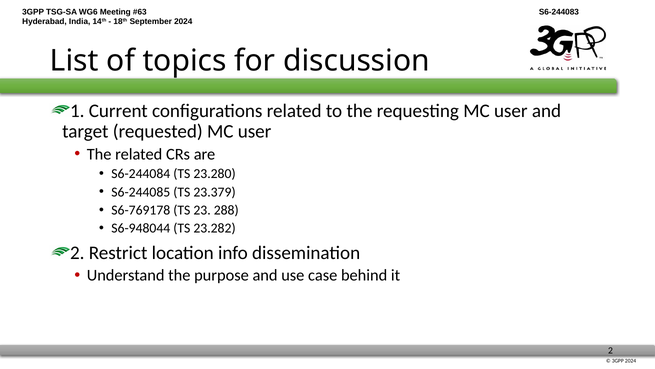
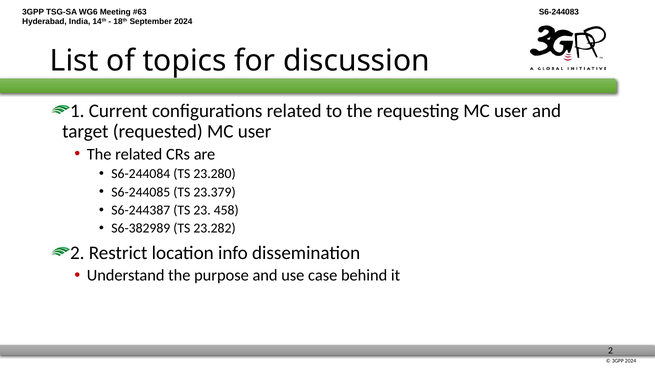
S6-769178: S6-769178 -> S6-244387
288: 288 -> 458
S6-948044: S6-948044 -> S6-382989
